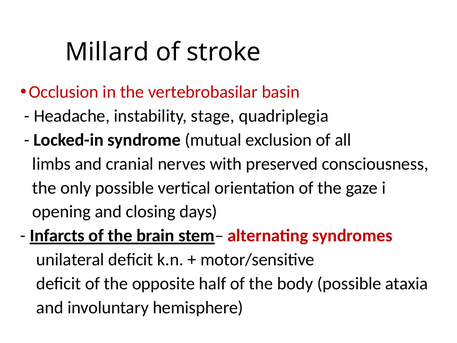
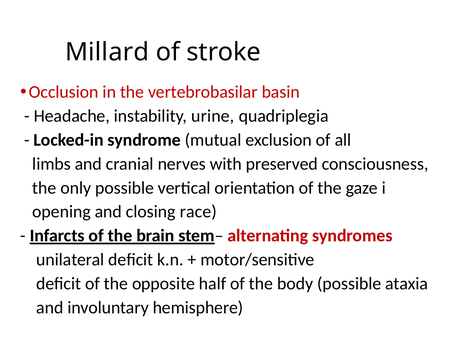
stage: stage -> urine
days: days -> race
